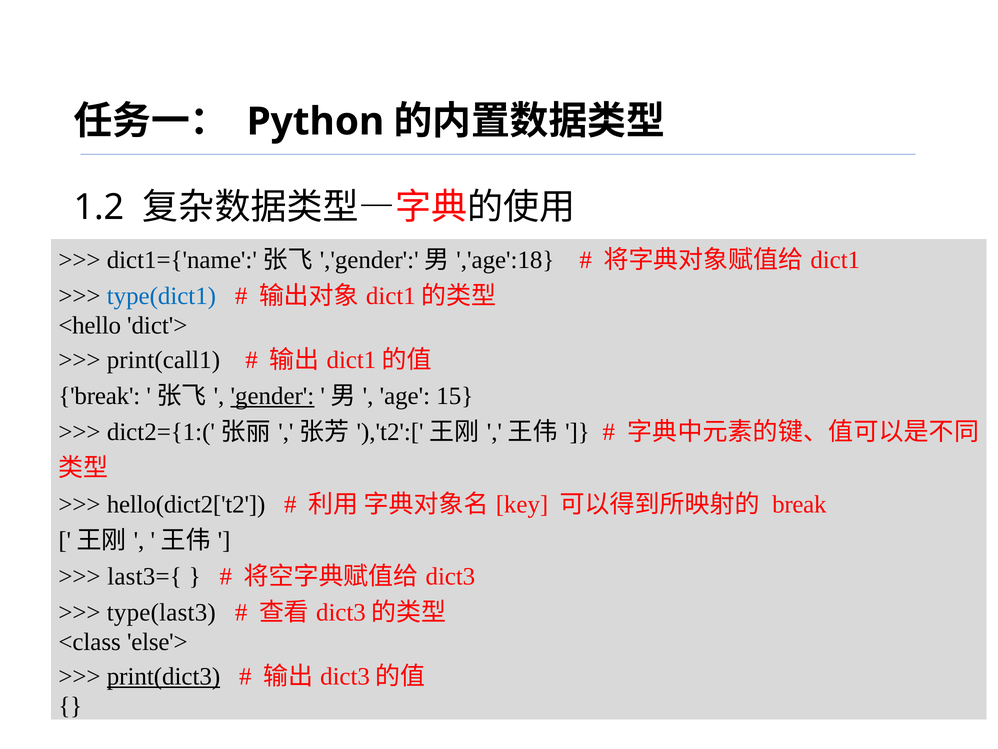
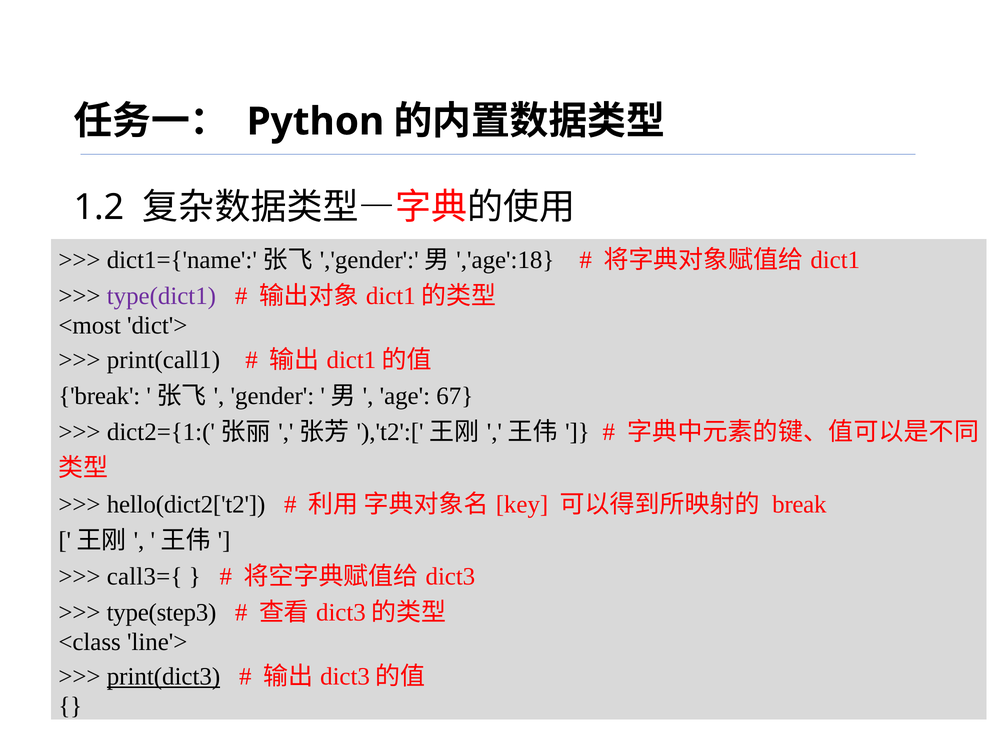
type(dict1 colour: blue -> purple
<hello: <hello -> <most
gender underline: present -> none
15: 15 -> 67
last3={: last3={ -> call3={
type(last3: type(last3 -> type(step3
else'>: else'> -> line'>
